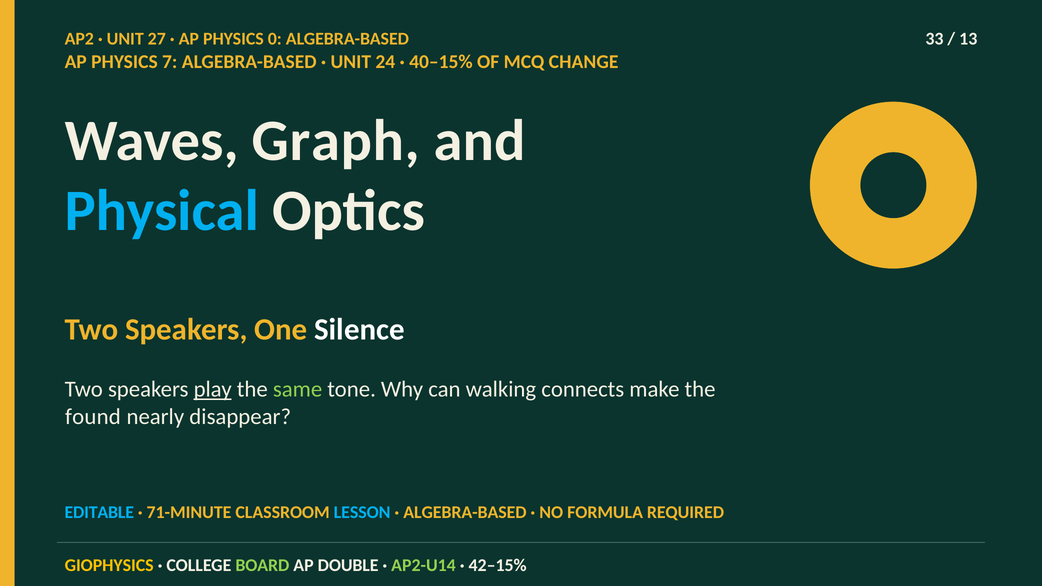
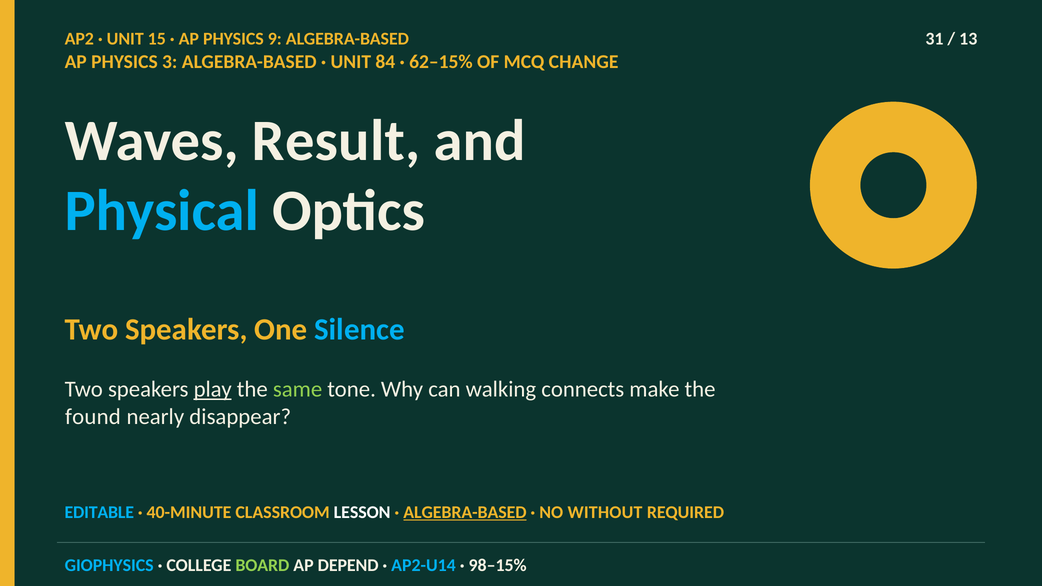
27: 27 -> 15
0: 0 -> 9
33: 33 -> 31
7: 7 -> 3
24: 24 -> 84
40–15%: 40–15% -> 62–15%
Graph: Graph -> Result
Silence colour: white -> light blue
71-MINUTE: 71-MINUTE -> 40-MINUTE
LESSON colour: light blue -> white
ALGEBRA-BASED at (465, 512) underline: none -> present
FORMULA: FORMULA -> WITHOUT
GIOPHYSICS colour: yellow -> light blue
DOUBLE: DOUBLE -> DEPEND
AP2-U14 colour: light green -> light blue
42–15%: 42–15% -> 98–15%
